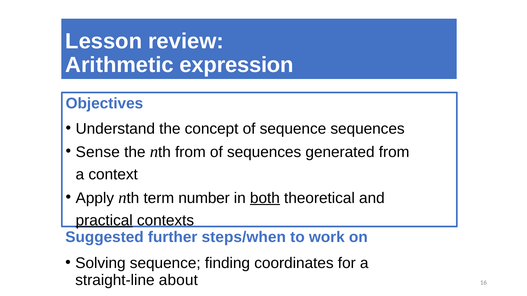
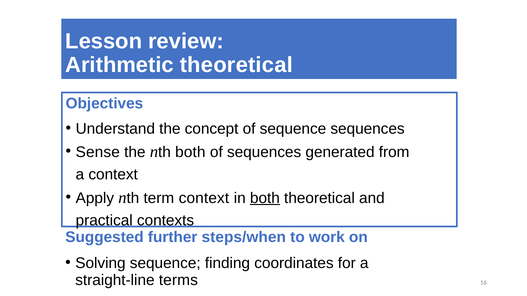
Arithmetic expression: expression -> theoretical
nth from: from -> both
term number: number -> context
practical underline: present -> none
about: about -> terms
